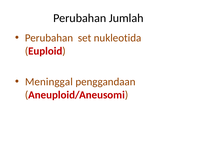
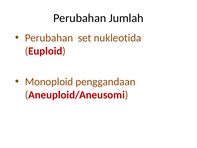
Meninggal: Meninggal -> Monoploid
